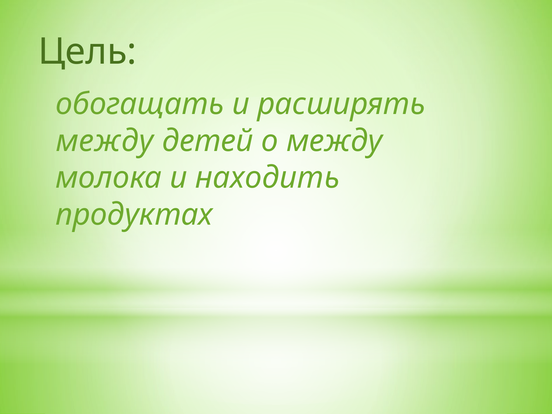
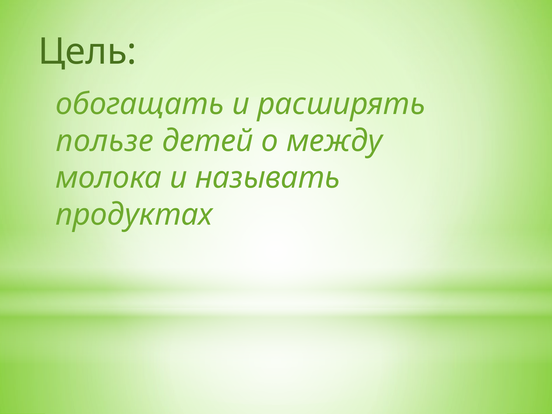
между at (105, 141): между -> пользе
находить: находить -> называть
